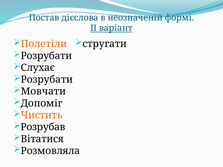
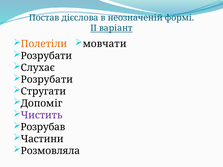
стругати: стругати -> мовчати
Мовчати: Мовчати -> Стругати
Чистить colour: orange -> purple
Вітатися: Вітатися -> Частини
